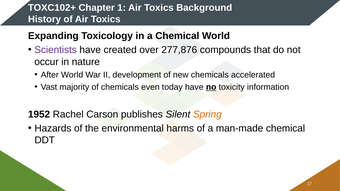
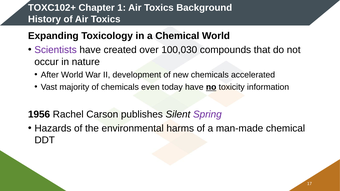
277,876: 277,876 -> 100,030
1952: 1952 -> 1956
Spring colour: orange -> purple
